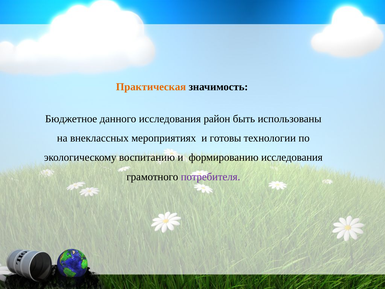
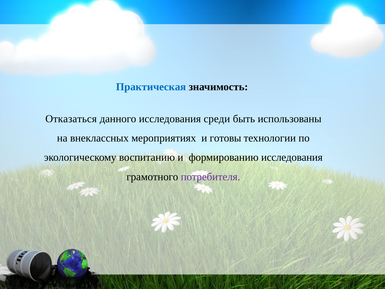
Практическая colour: orange -> blue
Бюджетное: Бюджетное -> Отказаться
район: район -> среди
